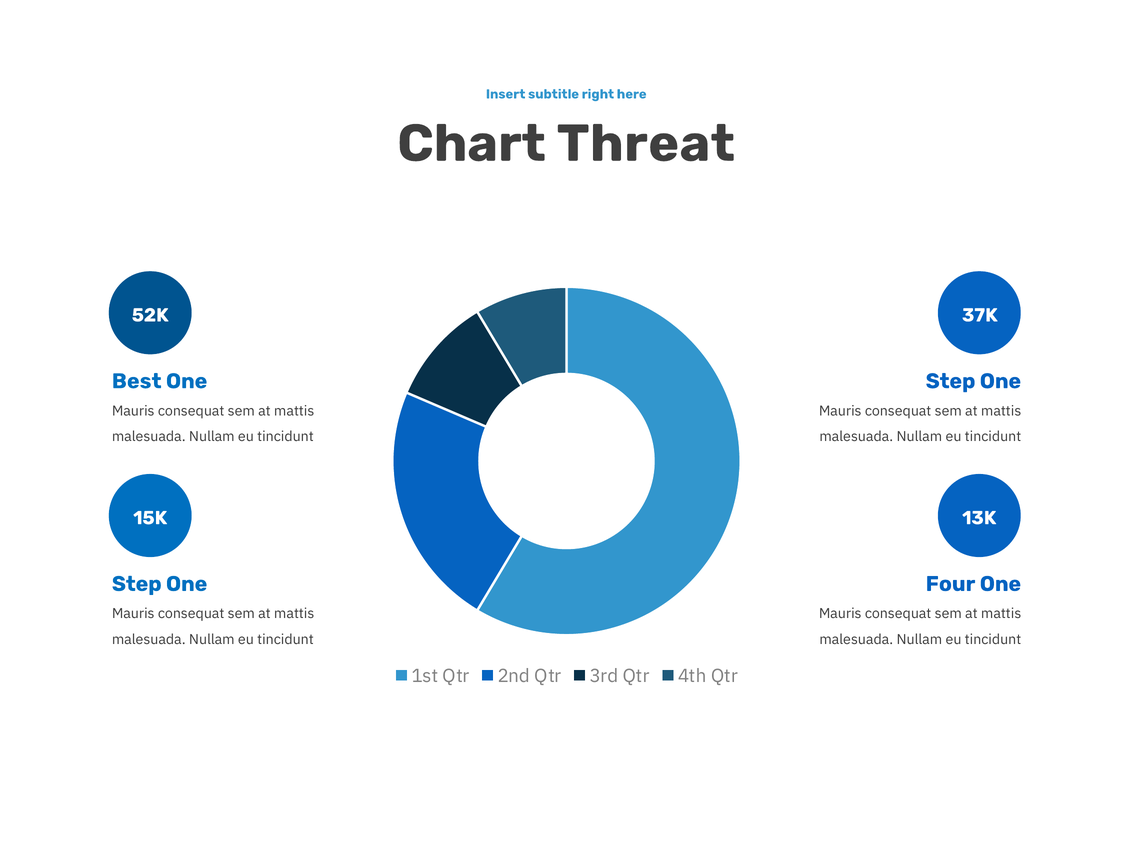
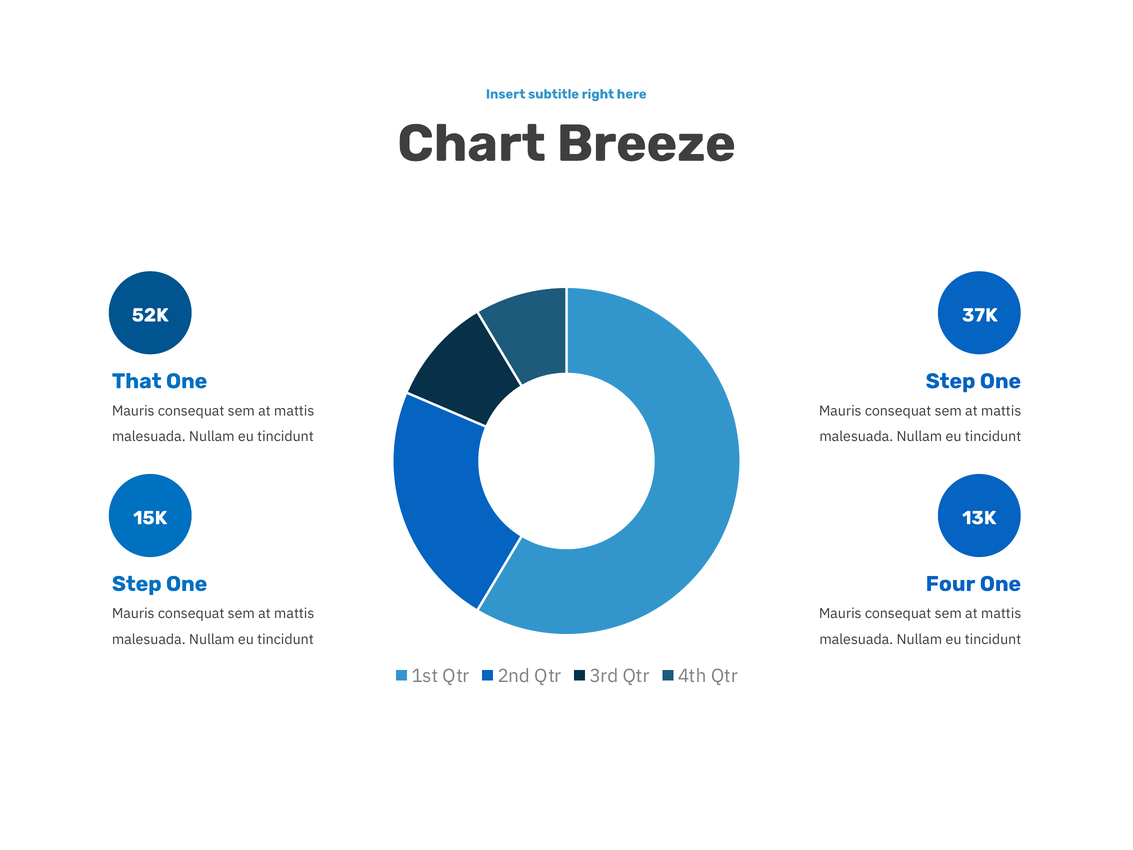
Threat: Threat -> Breeze
Best: Best -> That
